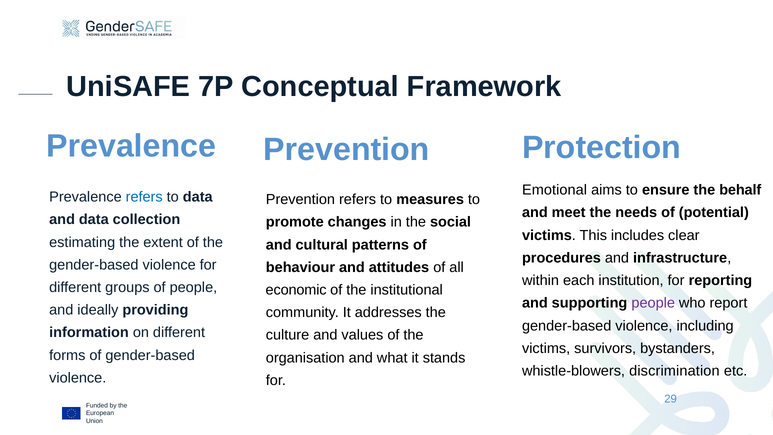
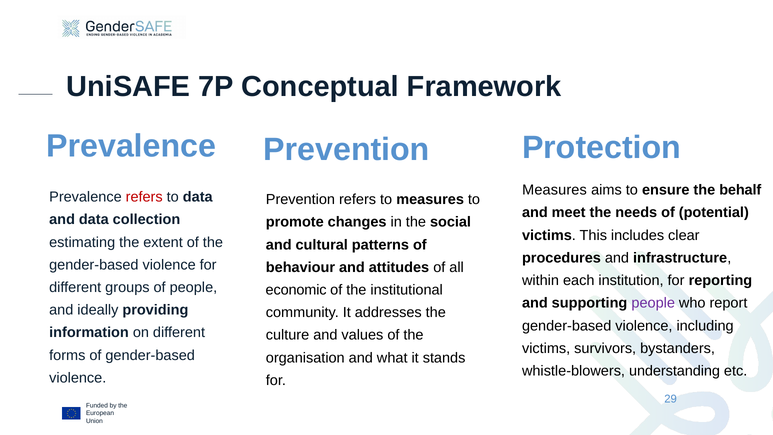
Emotional at (555, 190): Emotional -> Measures
refers at (144, 197) colour: blue -> red
discrimination: discrimination -> understanding
